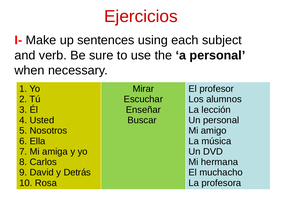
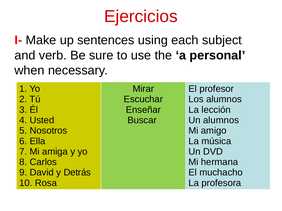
Un personal: personal -> alumnos
